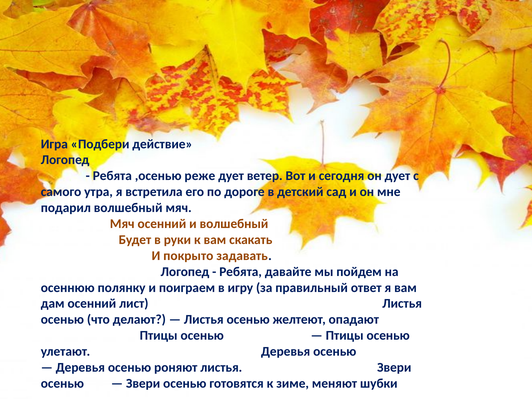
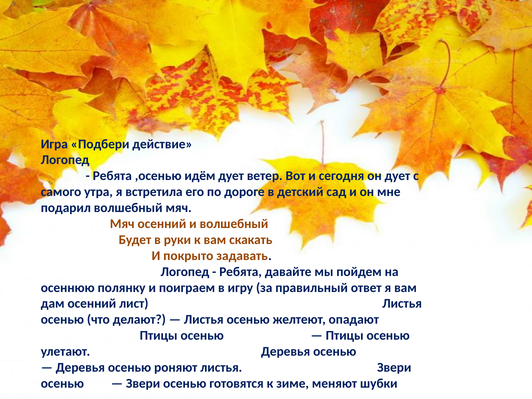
реже: реже -> идём
